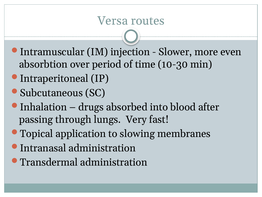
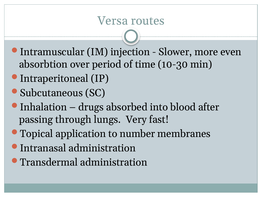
slowing: slowing -> number
